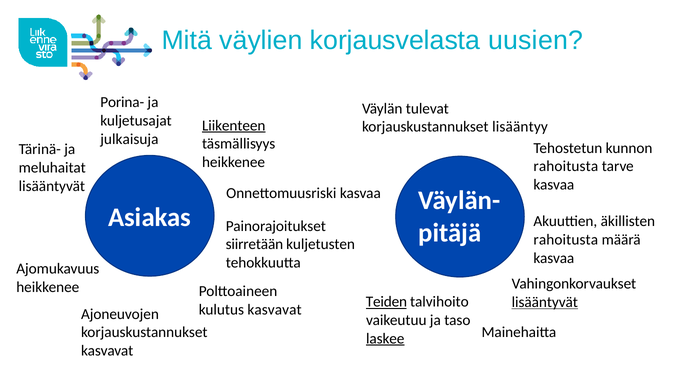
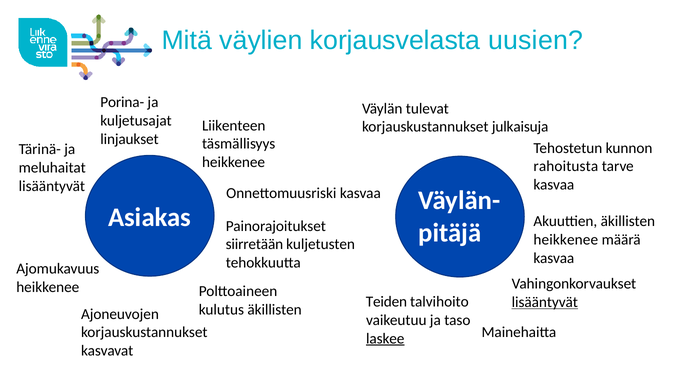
Liikenteen underline: present -> none
lisääntyy: lisääntyy -> julkaisuja
julkaisuja: julkaisuja -> linjaukset
rahoitusta at (566, 239): rahoitusta -> heikkenee
Teiden underline: present -> none
kulutus kasvavat: kasvavat -> äkillisten
